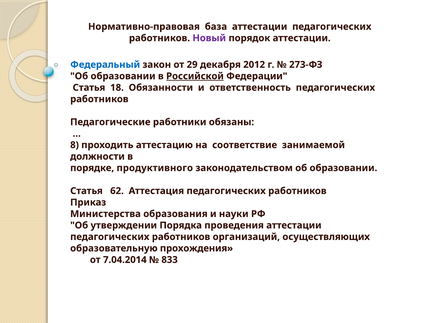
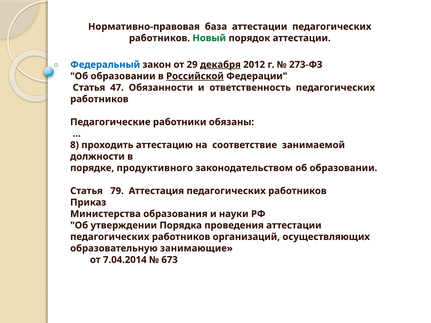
Новый colour: purple -> green
декабря underline: none -> present
18: 18 -> 47
62: 62 -> 79
прохождения: прохождения -> занимающие
833: 833 -> 673
